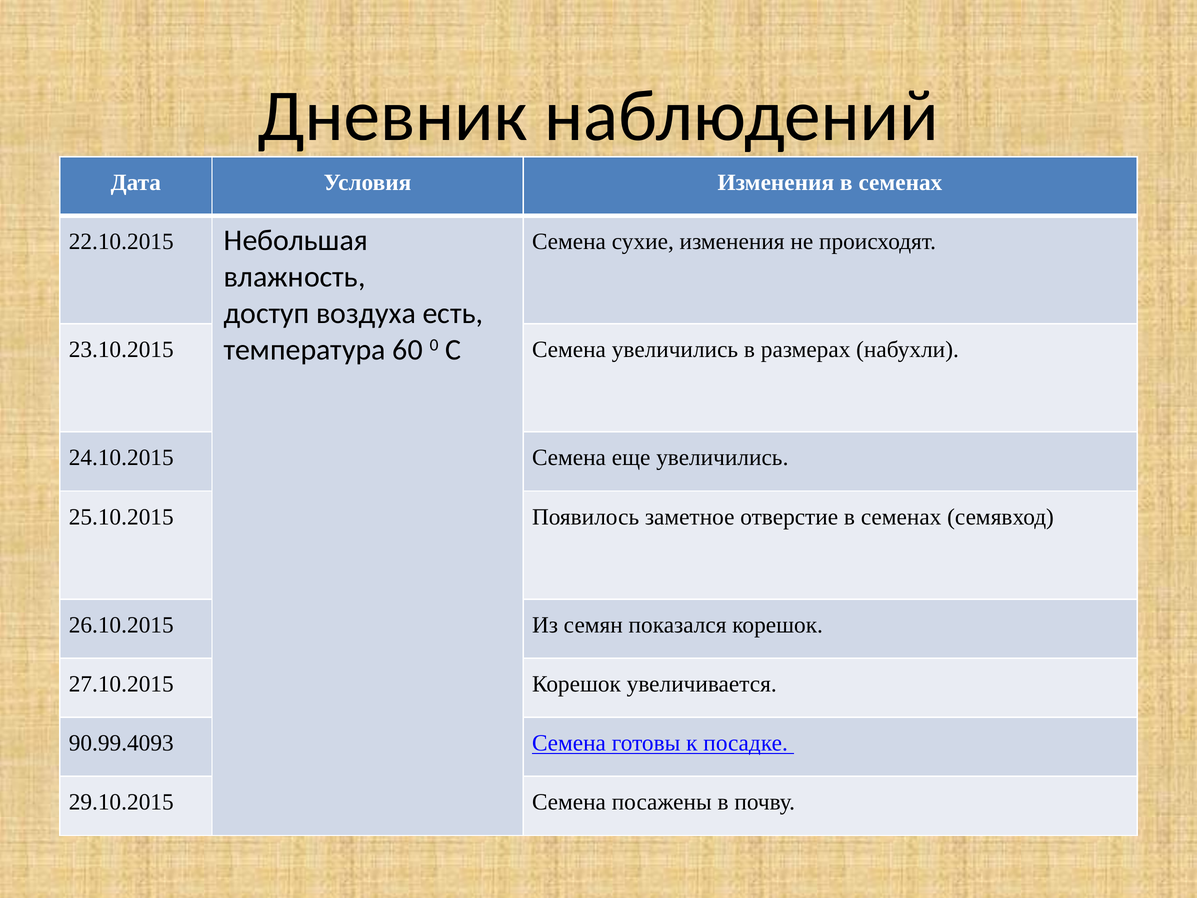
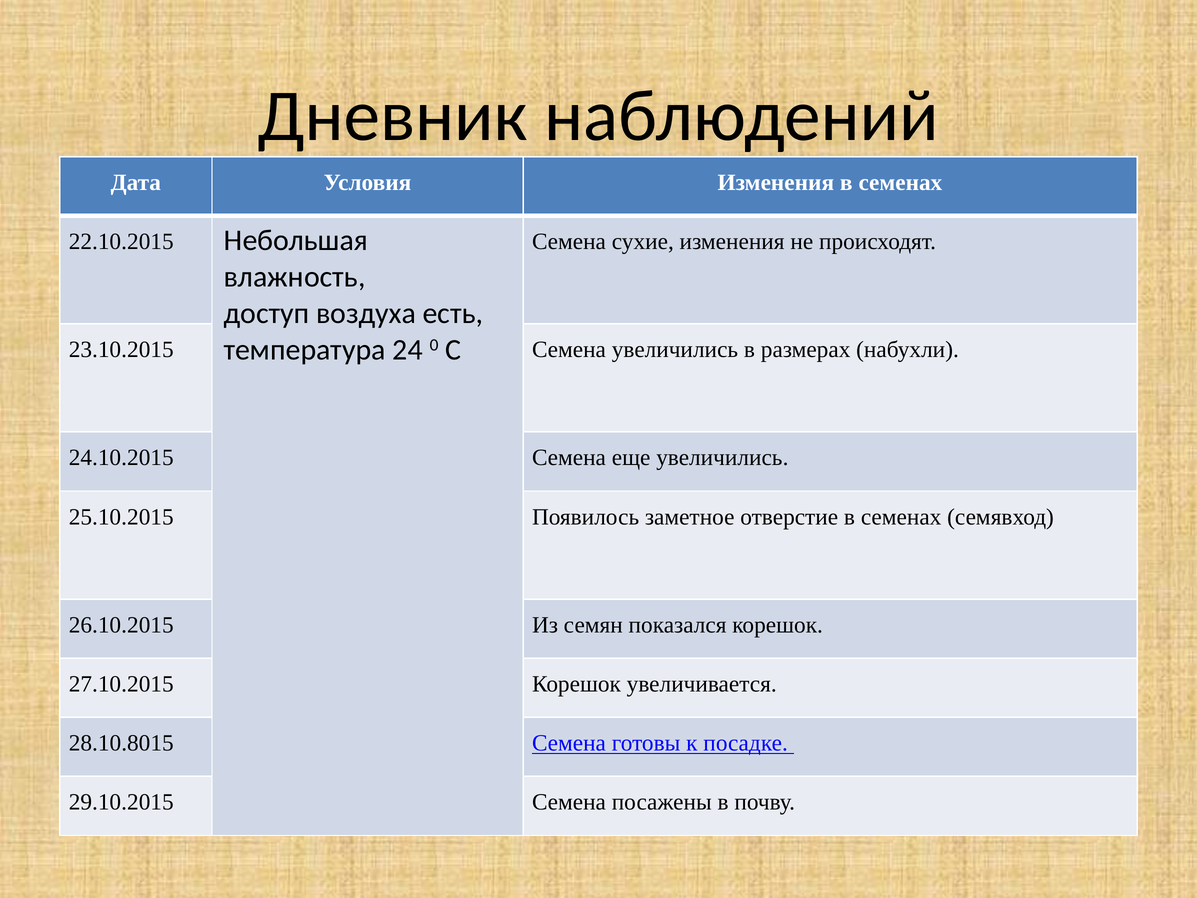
60: 60 -> 24
90.99.4093: 90.99.4093 -> 28.10.8015
